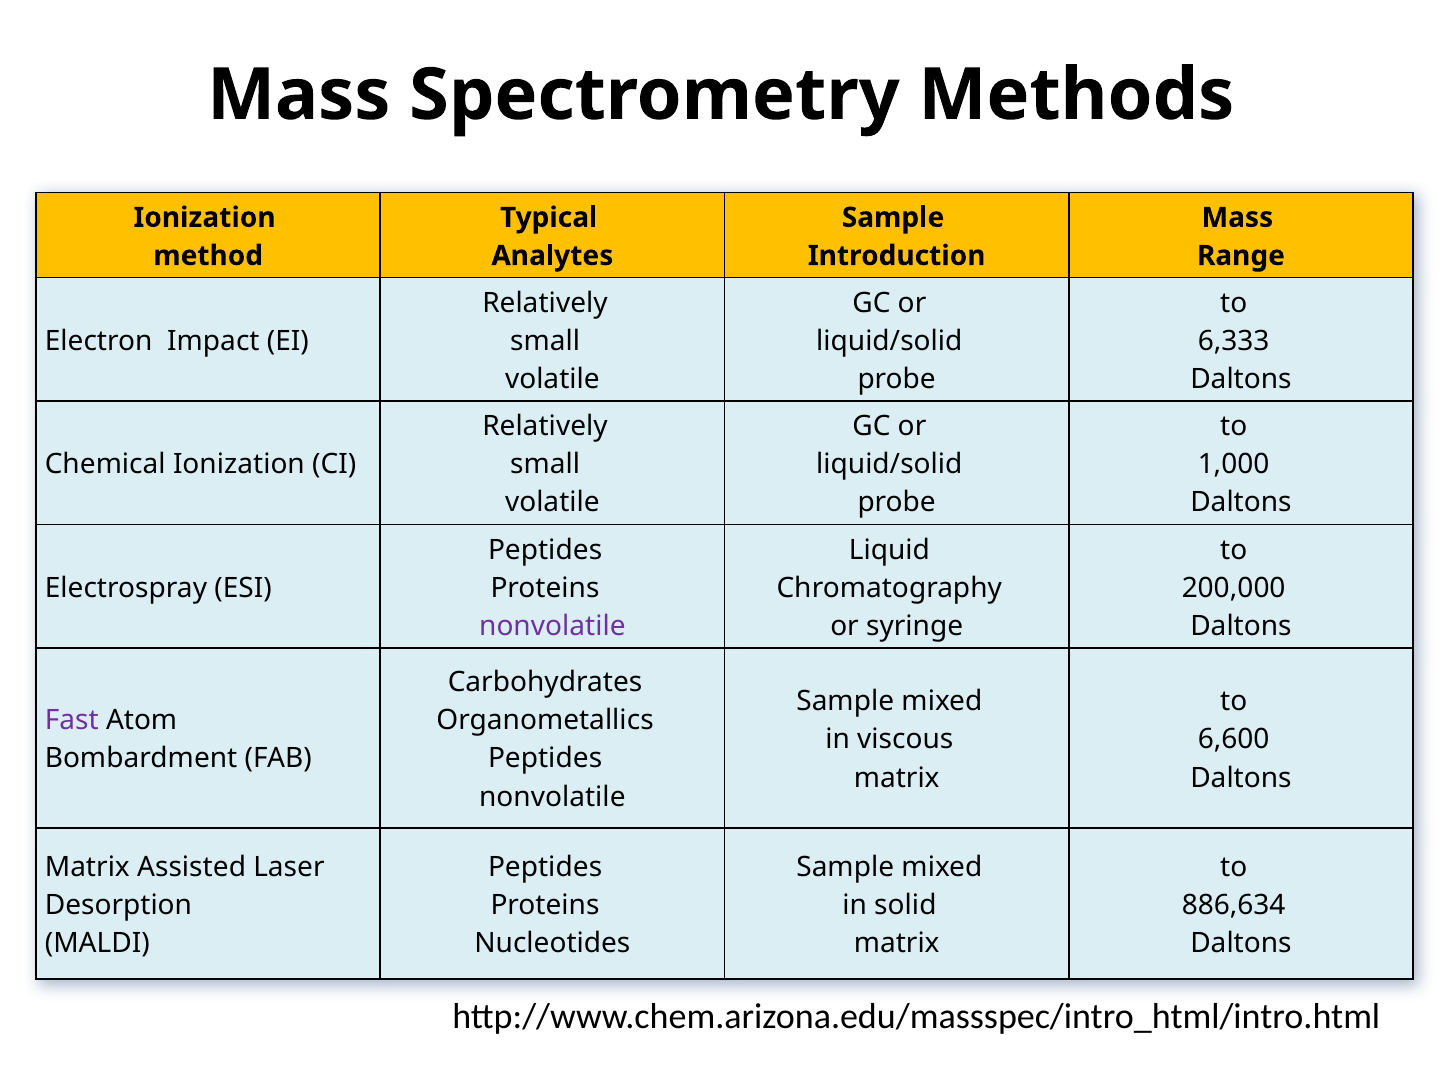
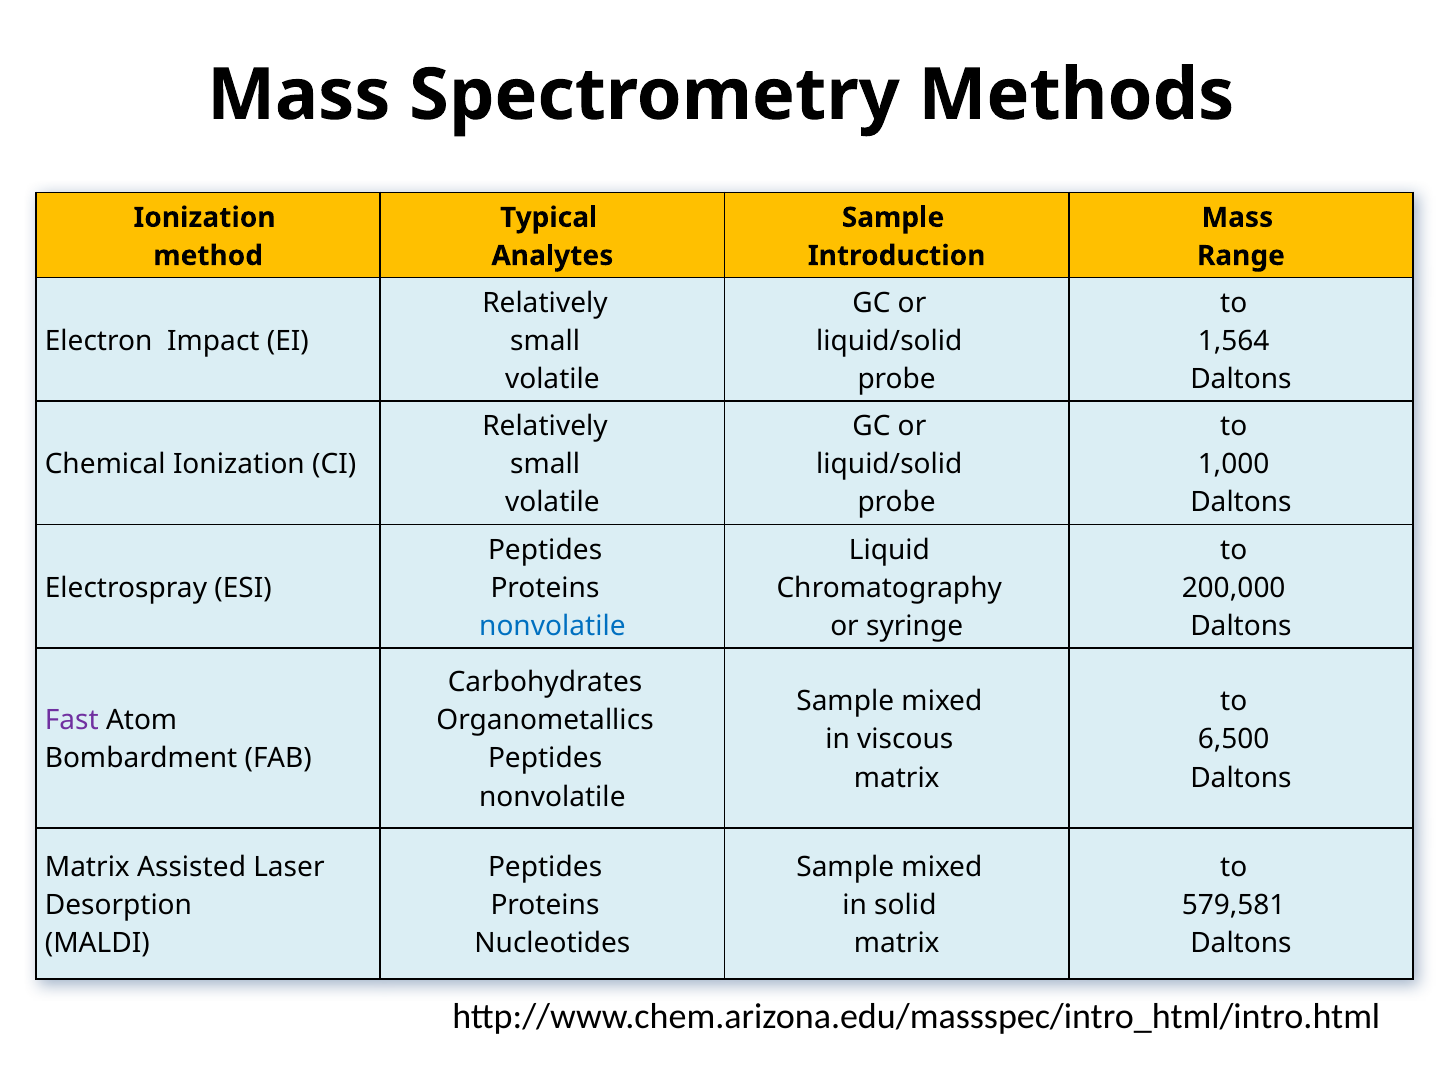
6,333: 6,333 -> 1,564
nonvolatile at (552, 626) colour: purple -> blue
6,600: 6,600 -> 6,500
886,634: 886,634 -> 579,581
